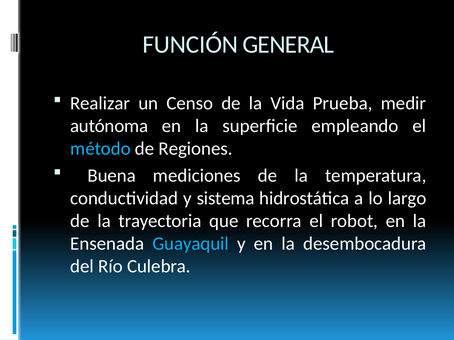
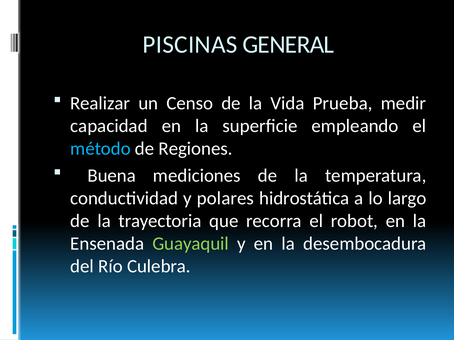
FUNCIÓN: FUNCIÓN -> PISCINAS
autónoma: autónoma -> capacidad
sistema: sistema -> polares
Guayaquil colour: light blue -> light green
